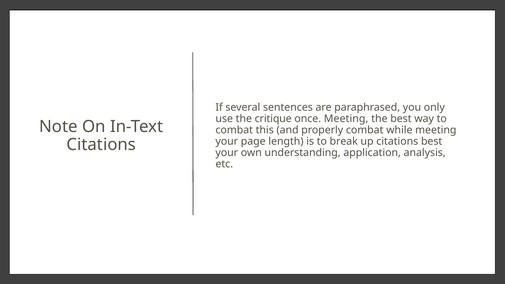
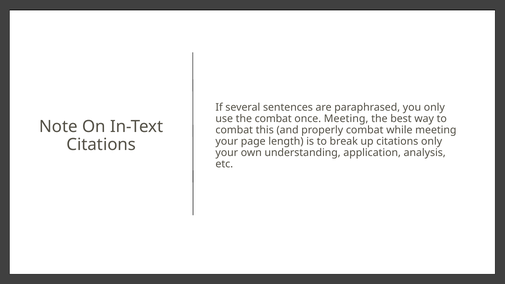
the critique: critique -> combat
citations best: best -> only
